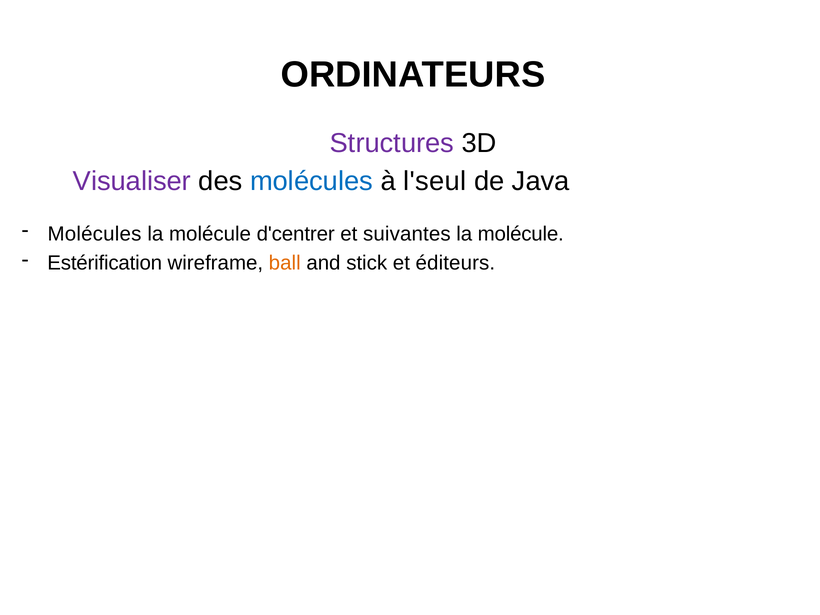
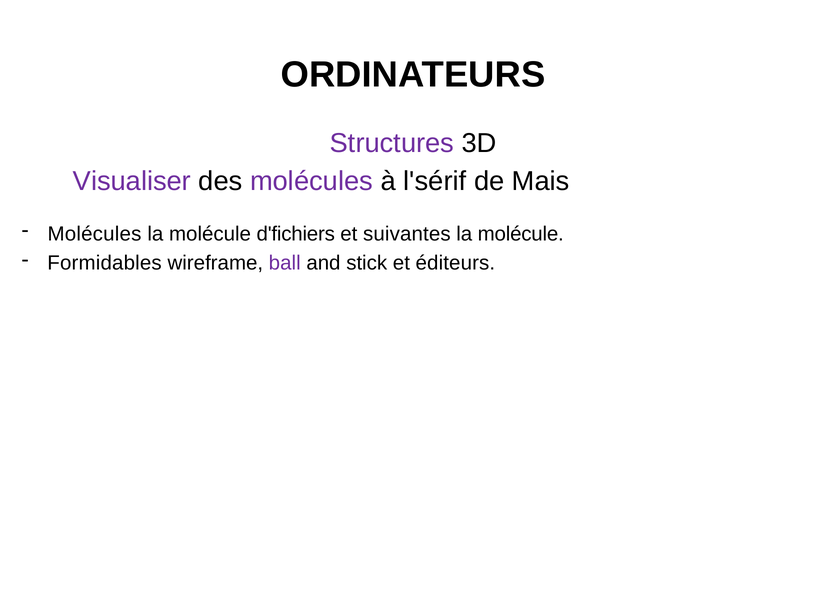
molécules at (312, 181) colour: blue -> purple
l'seul: l'seul -> l'sérif
Java: Java -> Mais
d'centrer: d'centrer -> d'fichiers
Estérification: Estérification -> Formidables
ball colour: orange -> purple
